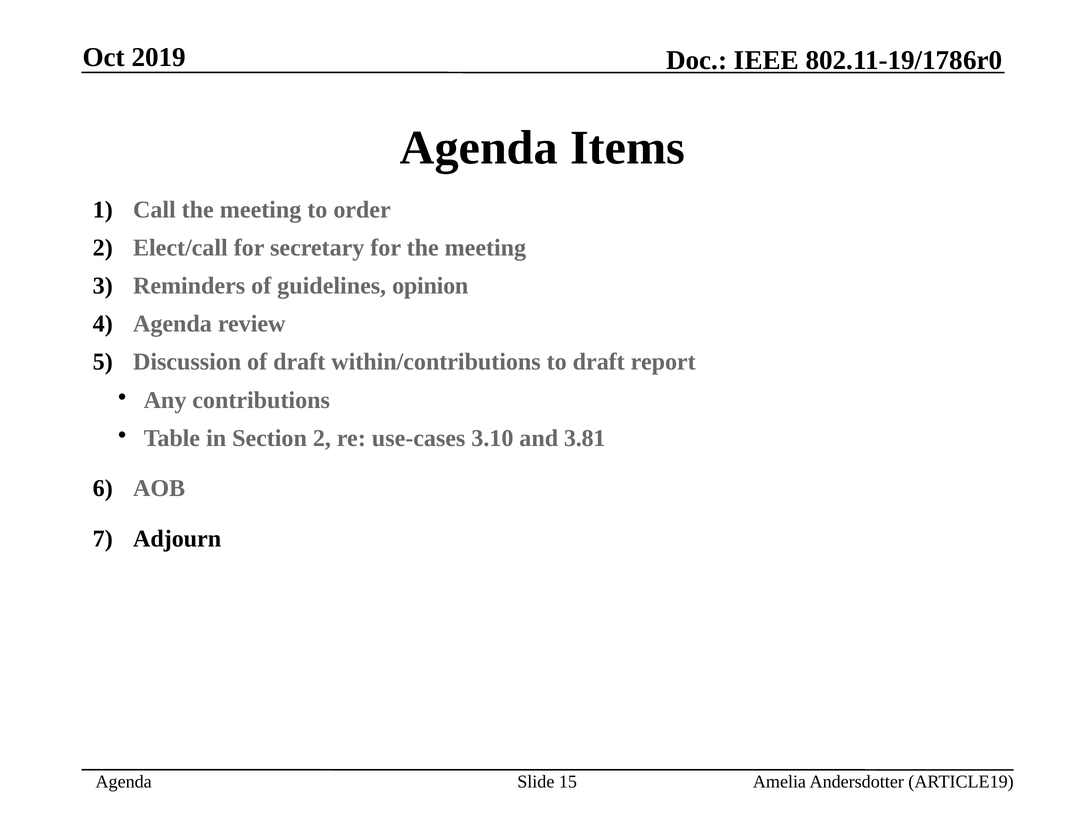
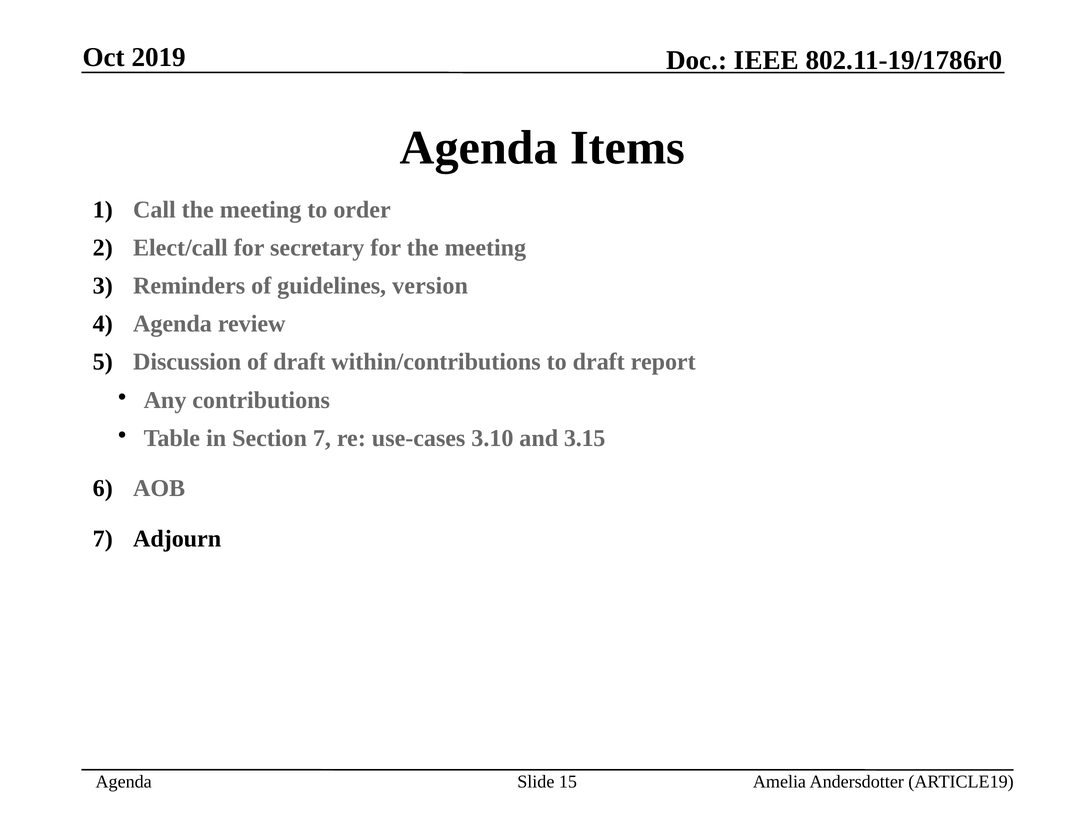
opinion: opinion -> version
Section 2: 2 -> 7
3.81: 3.81 -> 3.15
